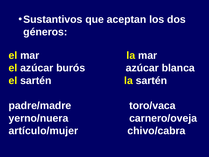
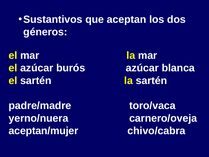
artículo/mujer: artículo/mujer -> aceptan/mujer
